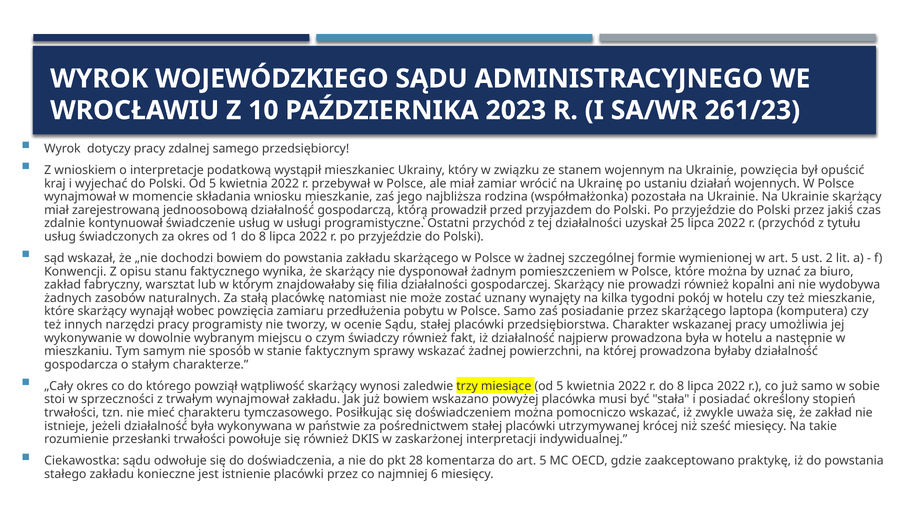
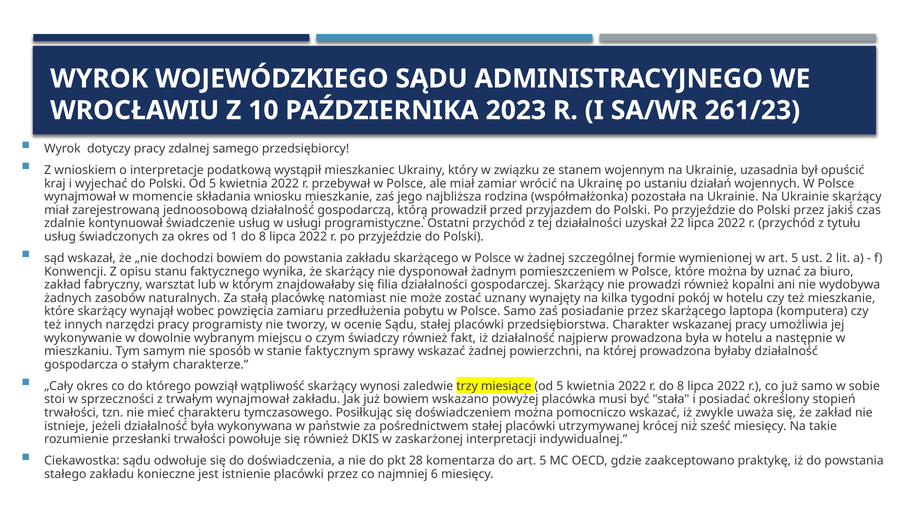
Ukrainie powzięcia: powzięcia -> uzasadnia
25: 25 -> 22
